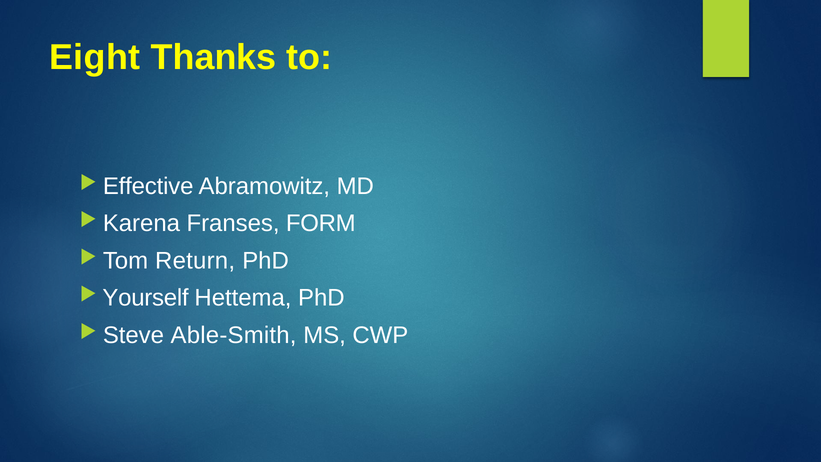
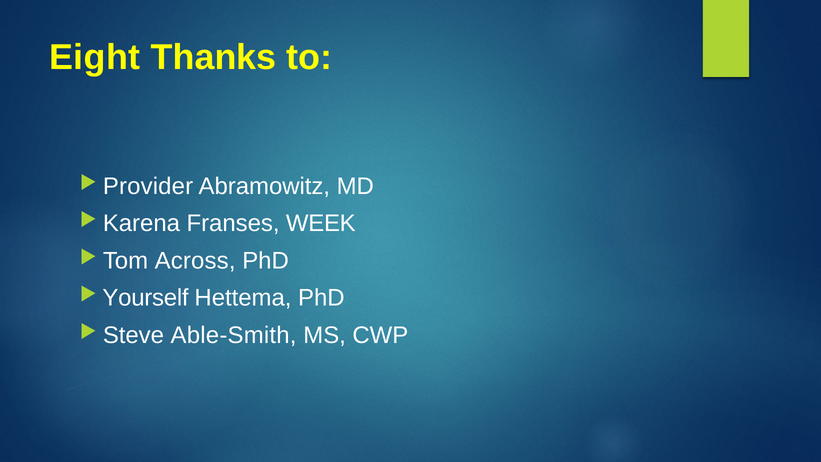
Effective: Effective -> Provider
FORM: FORM -> WEEK
Return: Return -> Across
